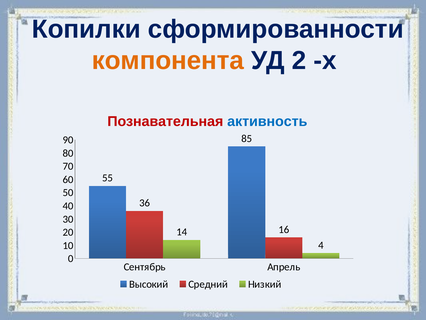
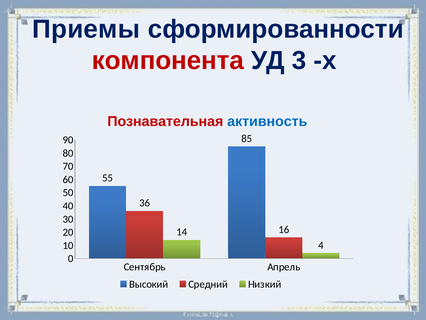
Копилки: Копилки -> Приемы
компонента colour: orange -> red
2: 2 -> 3
